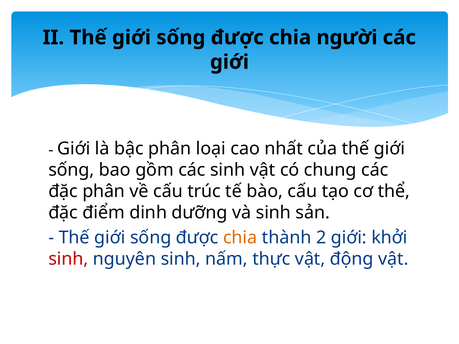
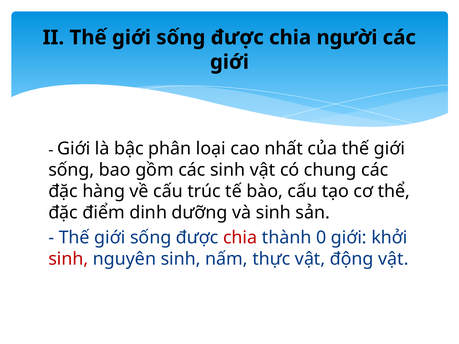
đặc phân: phân -> hàng
chia at (240, 238) colour: orange -> red
2: 2 -> 0
